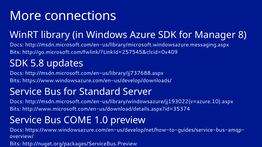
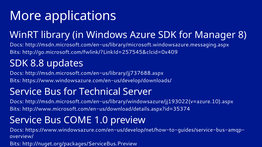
connections: connections -> applications
5.8: 5.8 -> 8.8
Standard: Standard -> Technical
